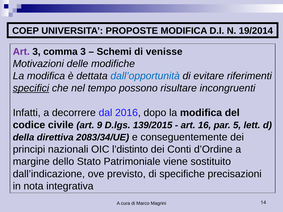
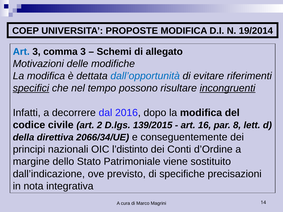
Art at (21, 52) colour: purple -> blue
venisse: venisse -> allegato
incongruenti underline: none -> present
9: 9 -> 2
5: 5 -> 8
2083/34/UE: 2083/34/UE -> 2066/34/UE
